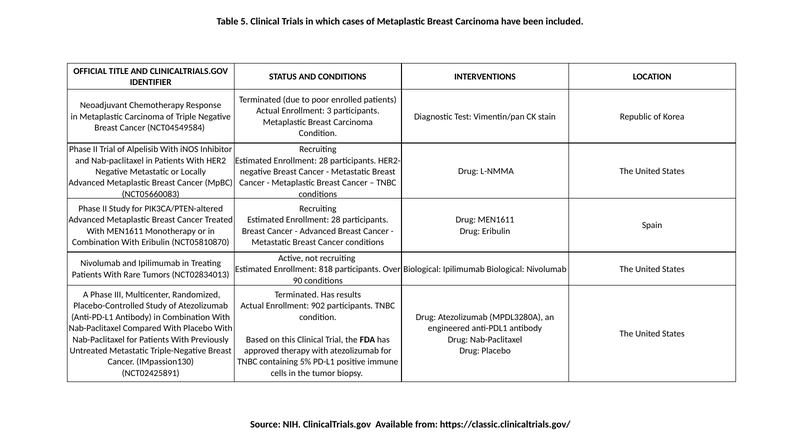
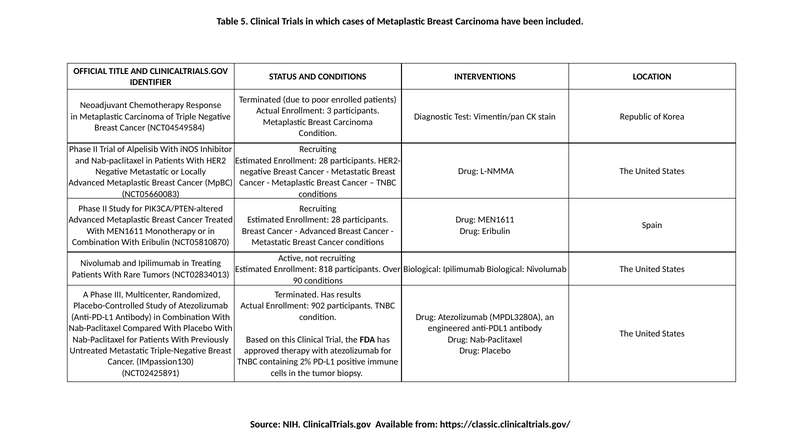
5%: 5% -> 2%
